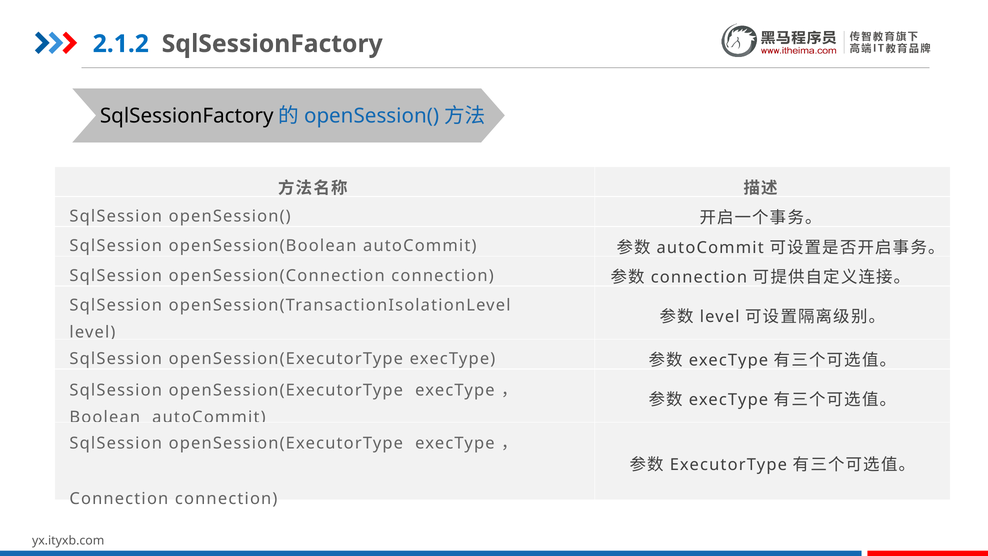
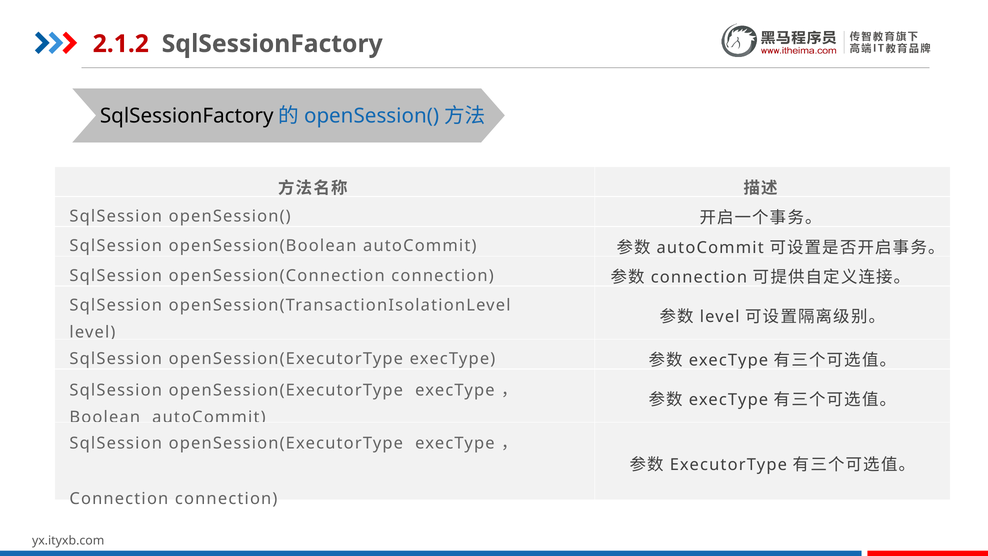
2.1.2 colour: blue -> red
